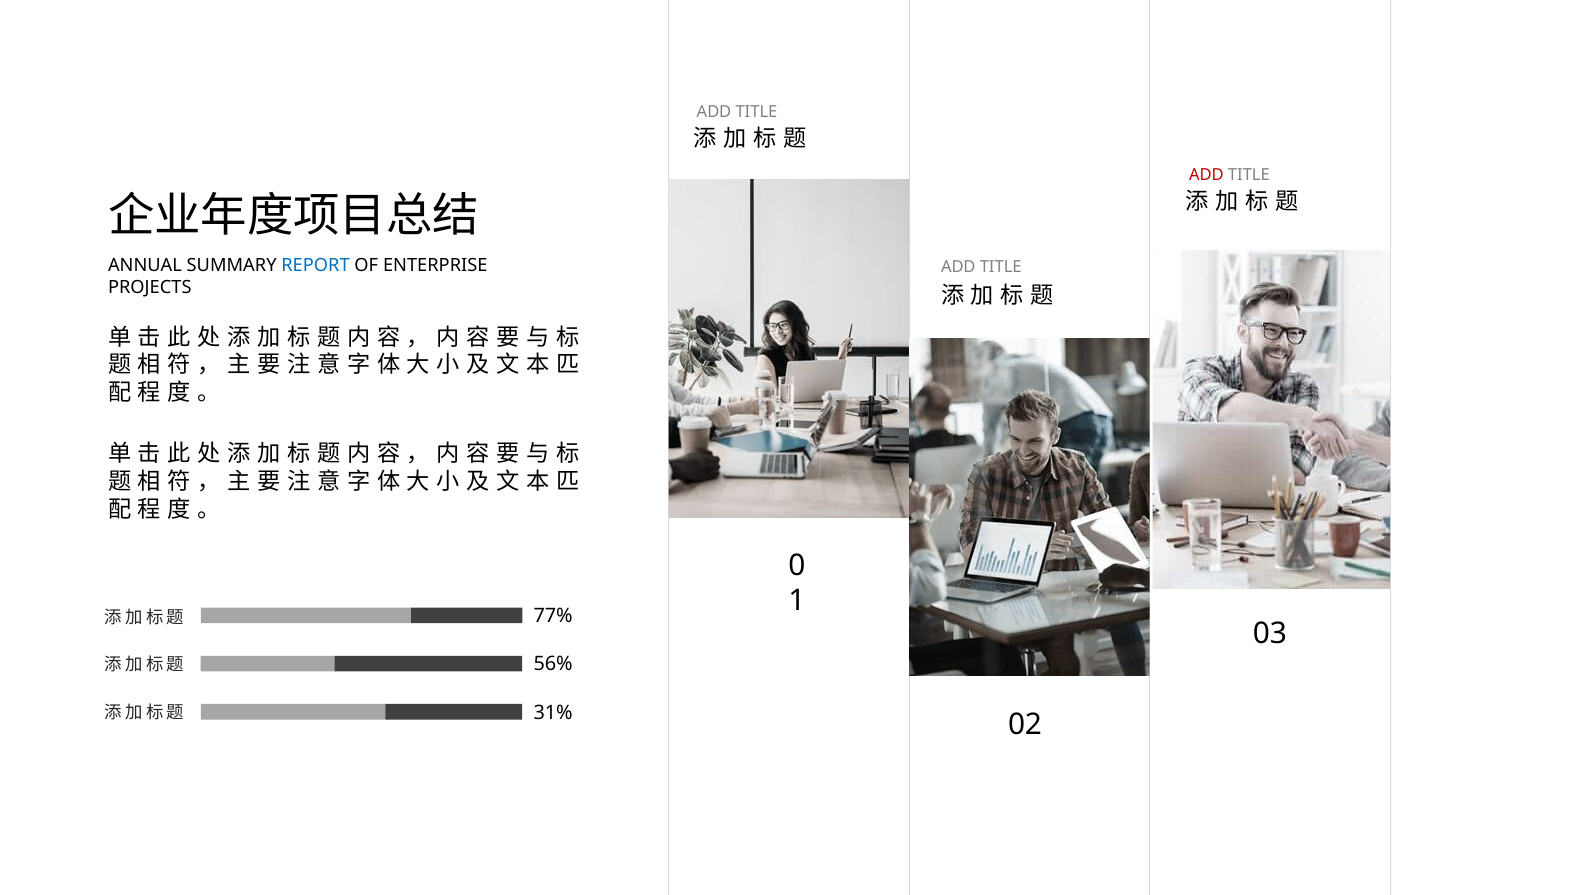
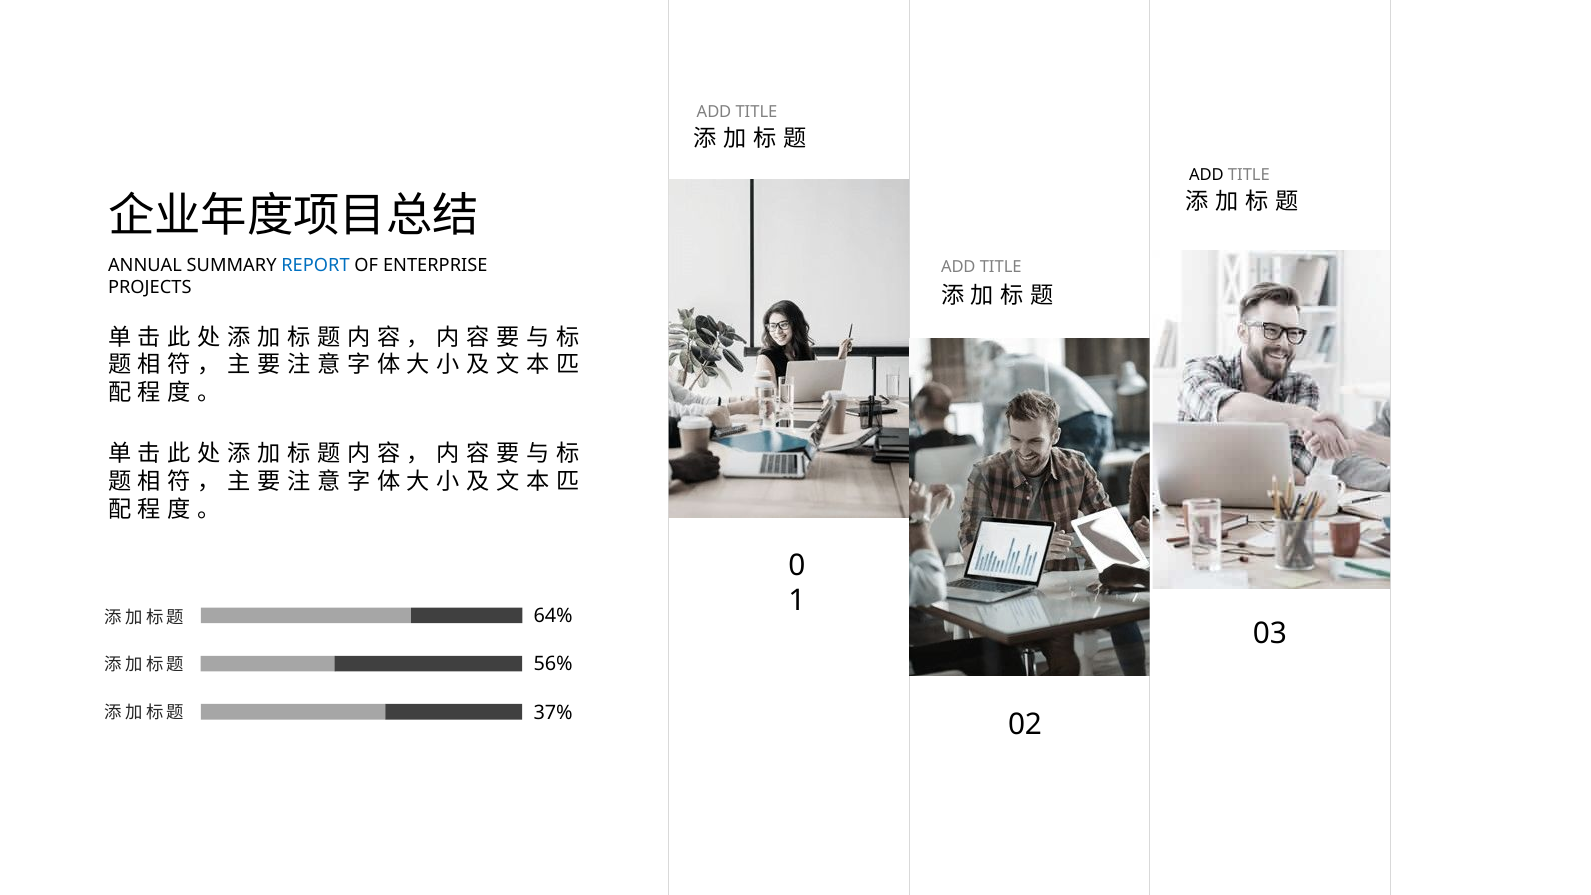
ADD at (1206, 175) colour: red -> black
77%: 77% -> 64%
31%: 31% -> 37%
